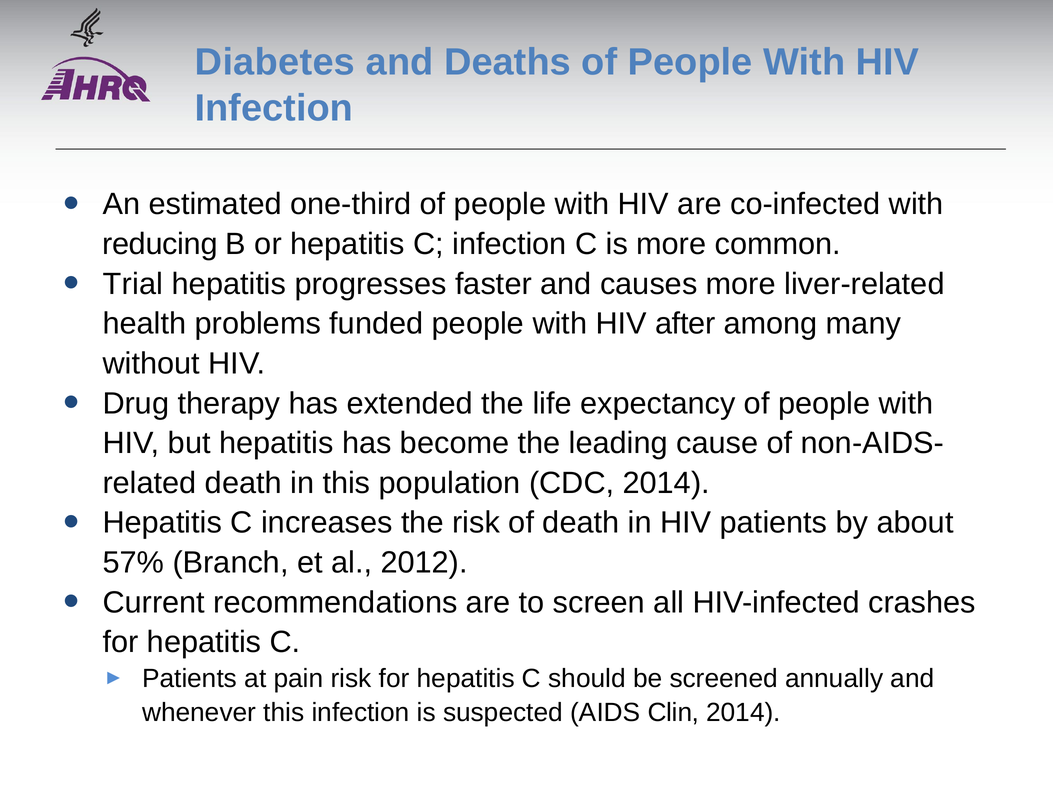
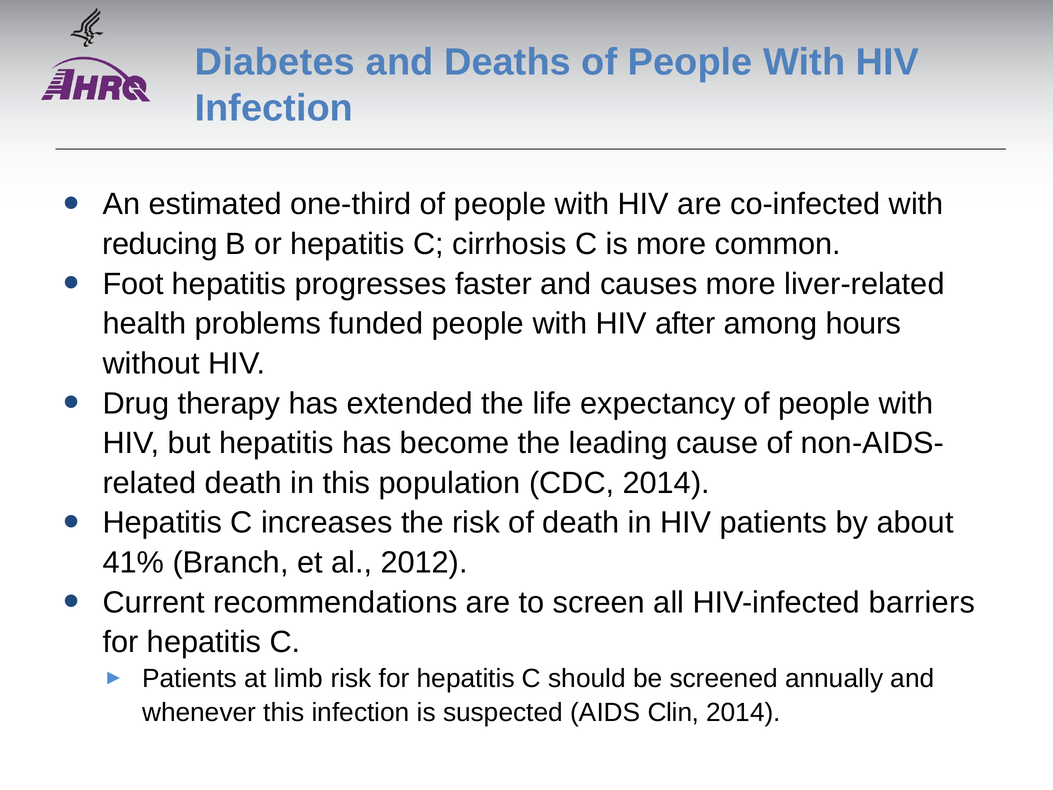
C infection: infection -> cirrhosis
Trial: Trial -> Foot
many: many -> hours
57%: 57% -> 41%
crashes: crashes -> barriers
pain: pain -> limb
